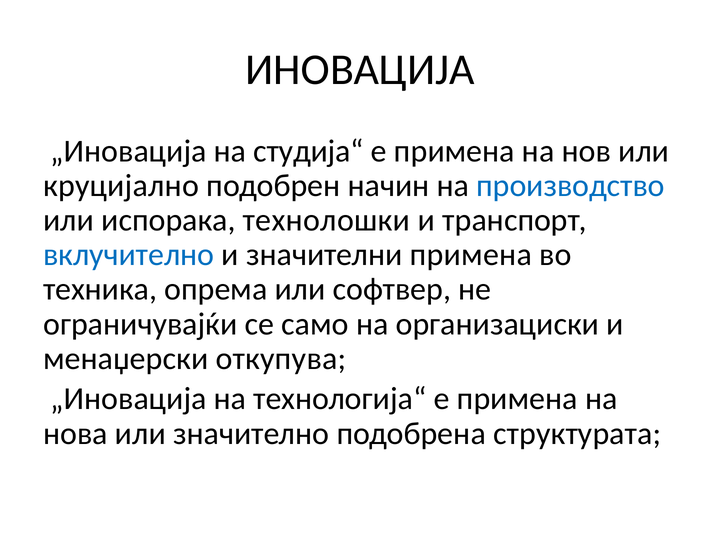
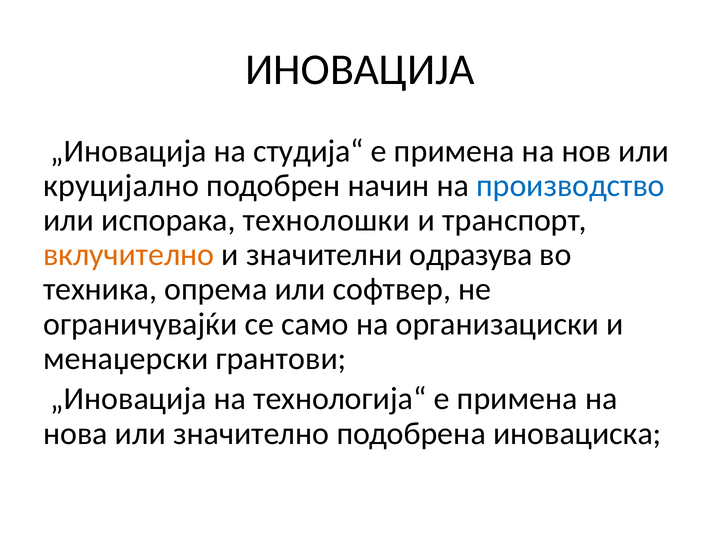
вклучително colour: blue -> orange
значителни примена: примена -> одразува
откупува: откупува -> грантови
структурата: структурата -> иновациска
